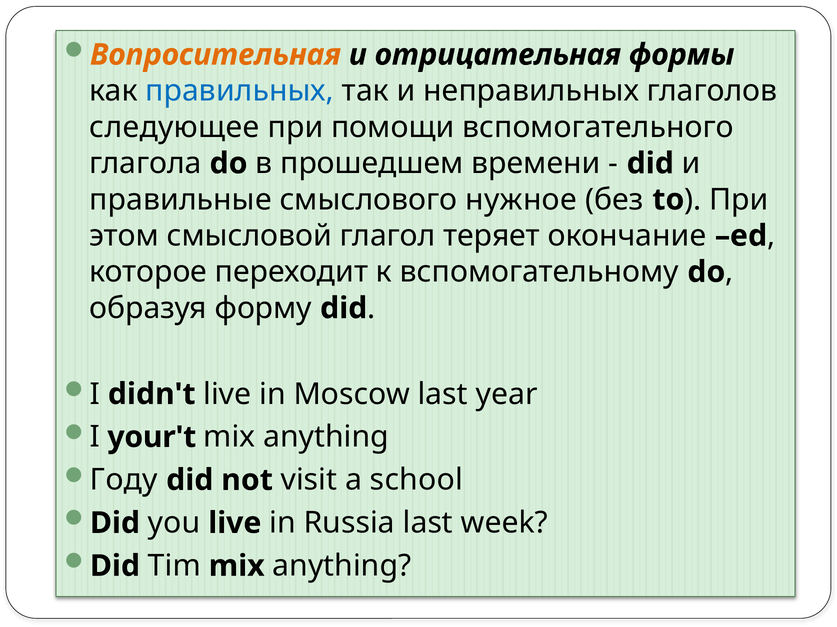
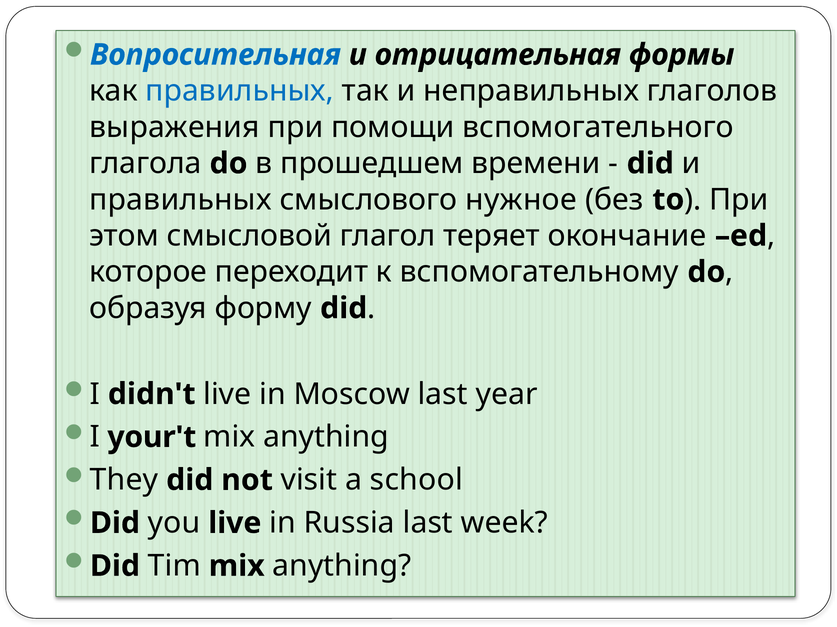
Вопросительная colour: orange -> blue
следующее: следующее -> выражения
правильные at (180, 200): правильные -> правильных
Году: Году -> They
